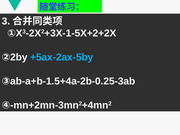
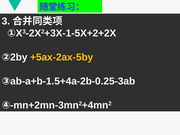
+5ax-2ax-5by colour: light blue -> yellow
